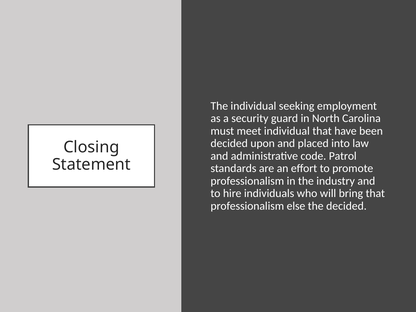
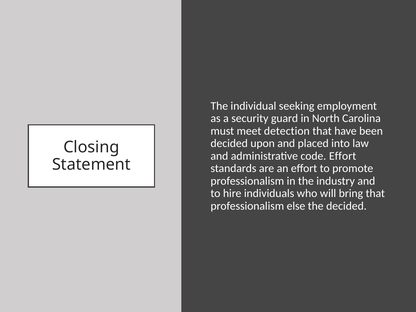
meet individual: individual -> detection
code Patrol: Patrol -> Effort
